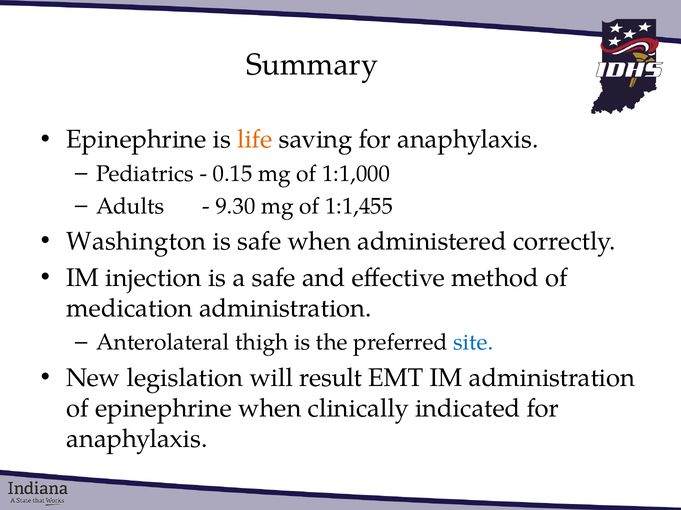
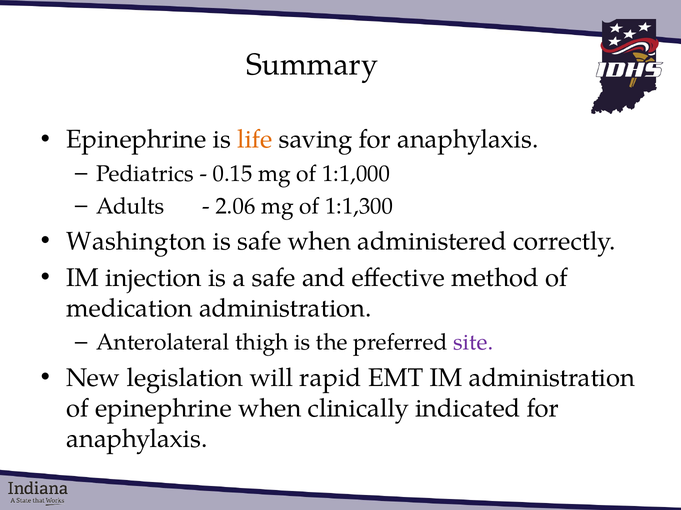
9.30: 9.30 -> 2.06
1:1,455: 1:1,455 -> 1:1,300
site colour: blue -> purple
result: result -> rapid
